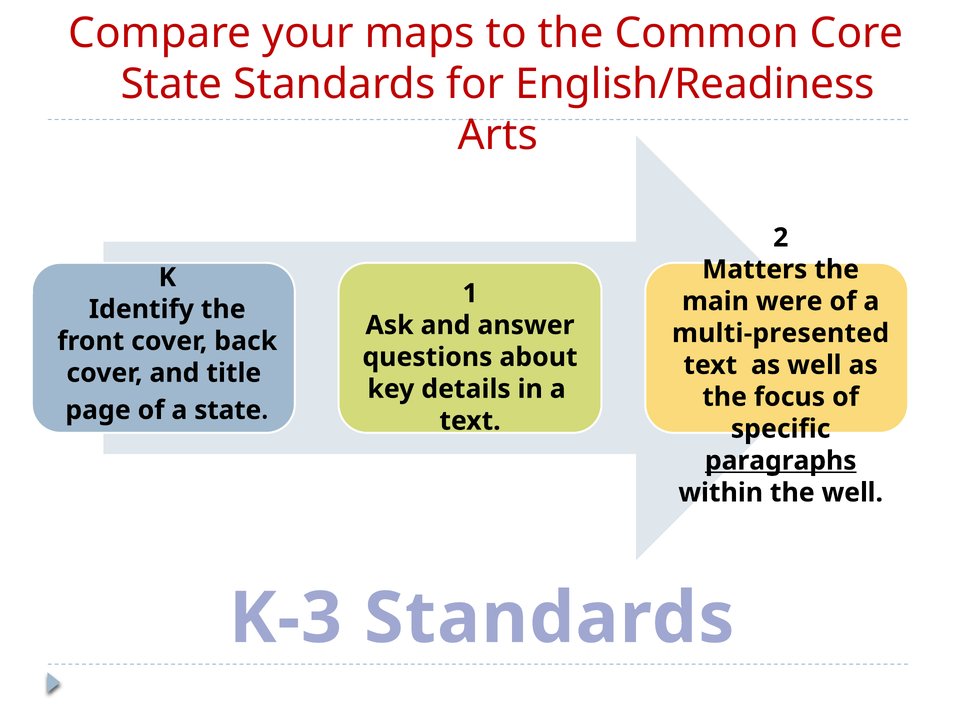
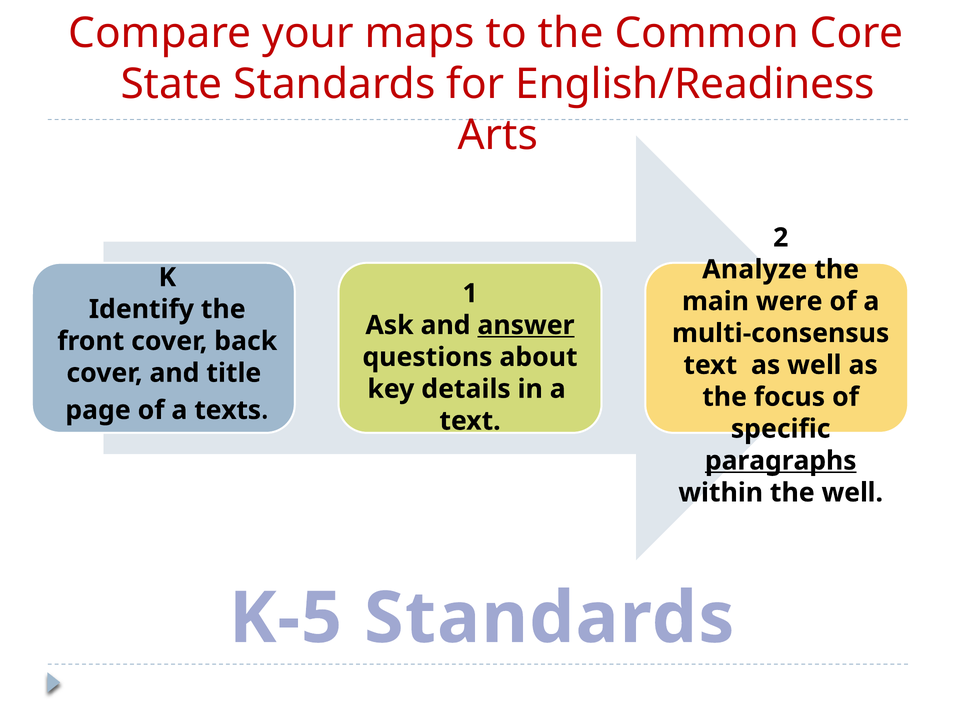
Matters: Matters -> Analyze
answer underline: none -> present
multi-presented: multi-presented -> multi-consensus
a state: state -> texts
K-3: K-3 -> K-5
